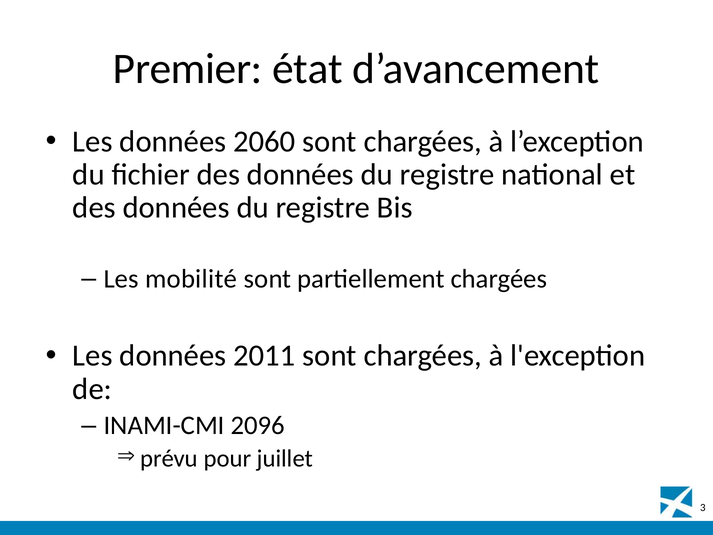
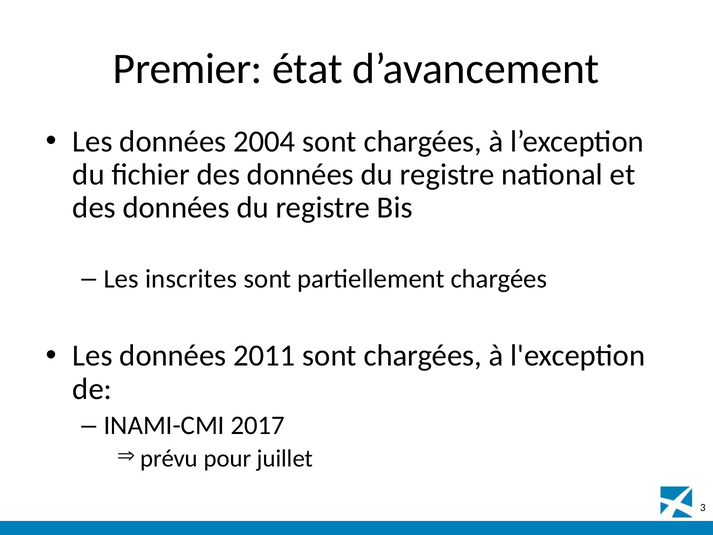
2060: 2060 -> 2004
mobilité: mobilité -> inscrites
2096: 2096 -> 2017
